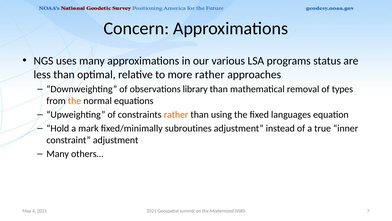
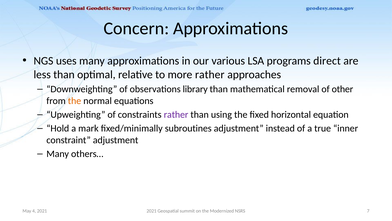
status: status -> direct
types: types -> other
rather at (176, 114) colour: orange -> purple
languages: languages -> horizontal
